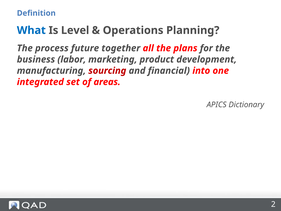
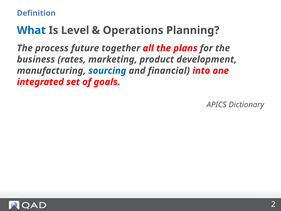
labor: labor -> rates
sourcing colour: red -> blue
areas: areas -> goals
